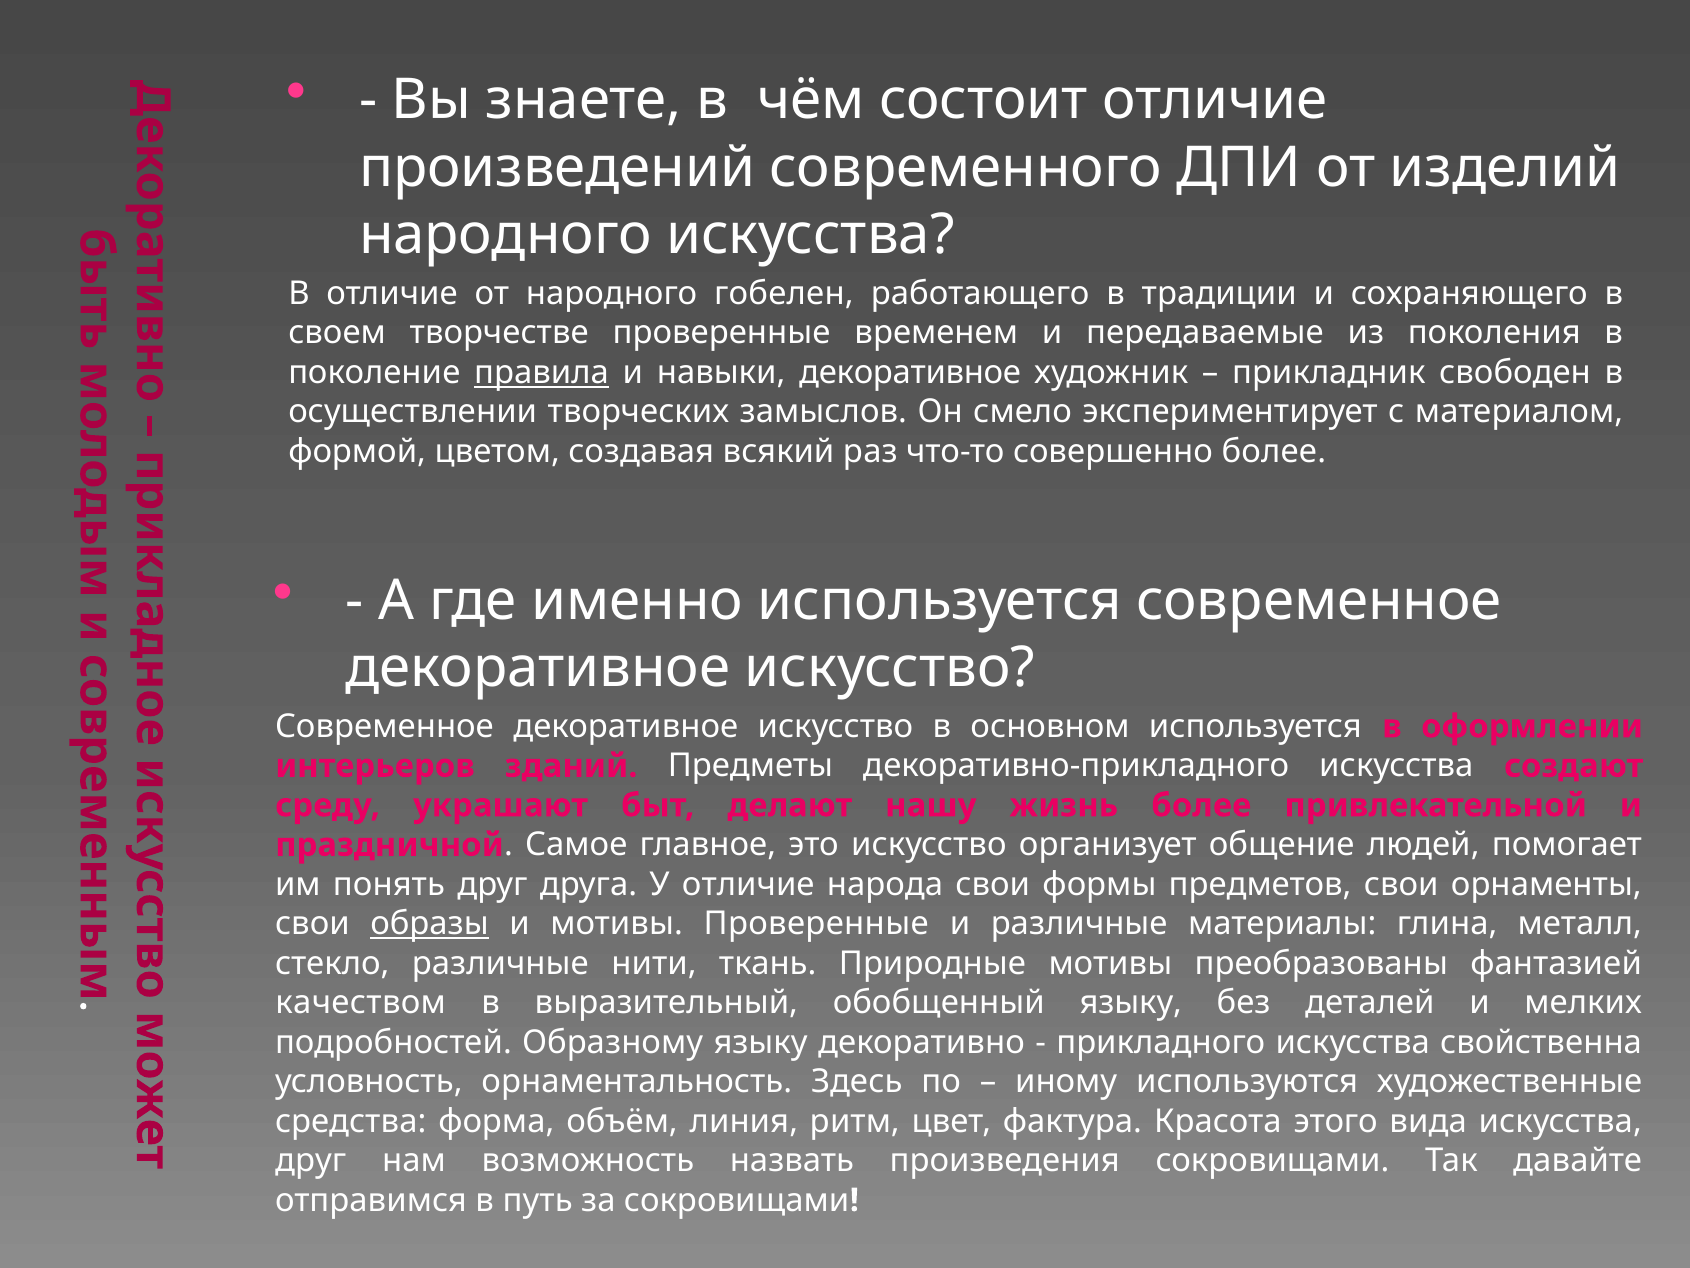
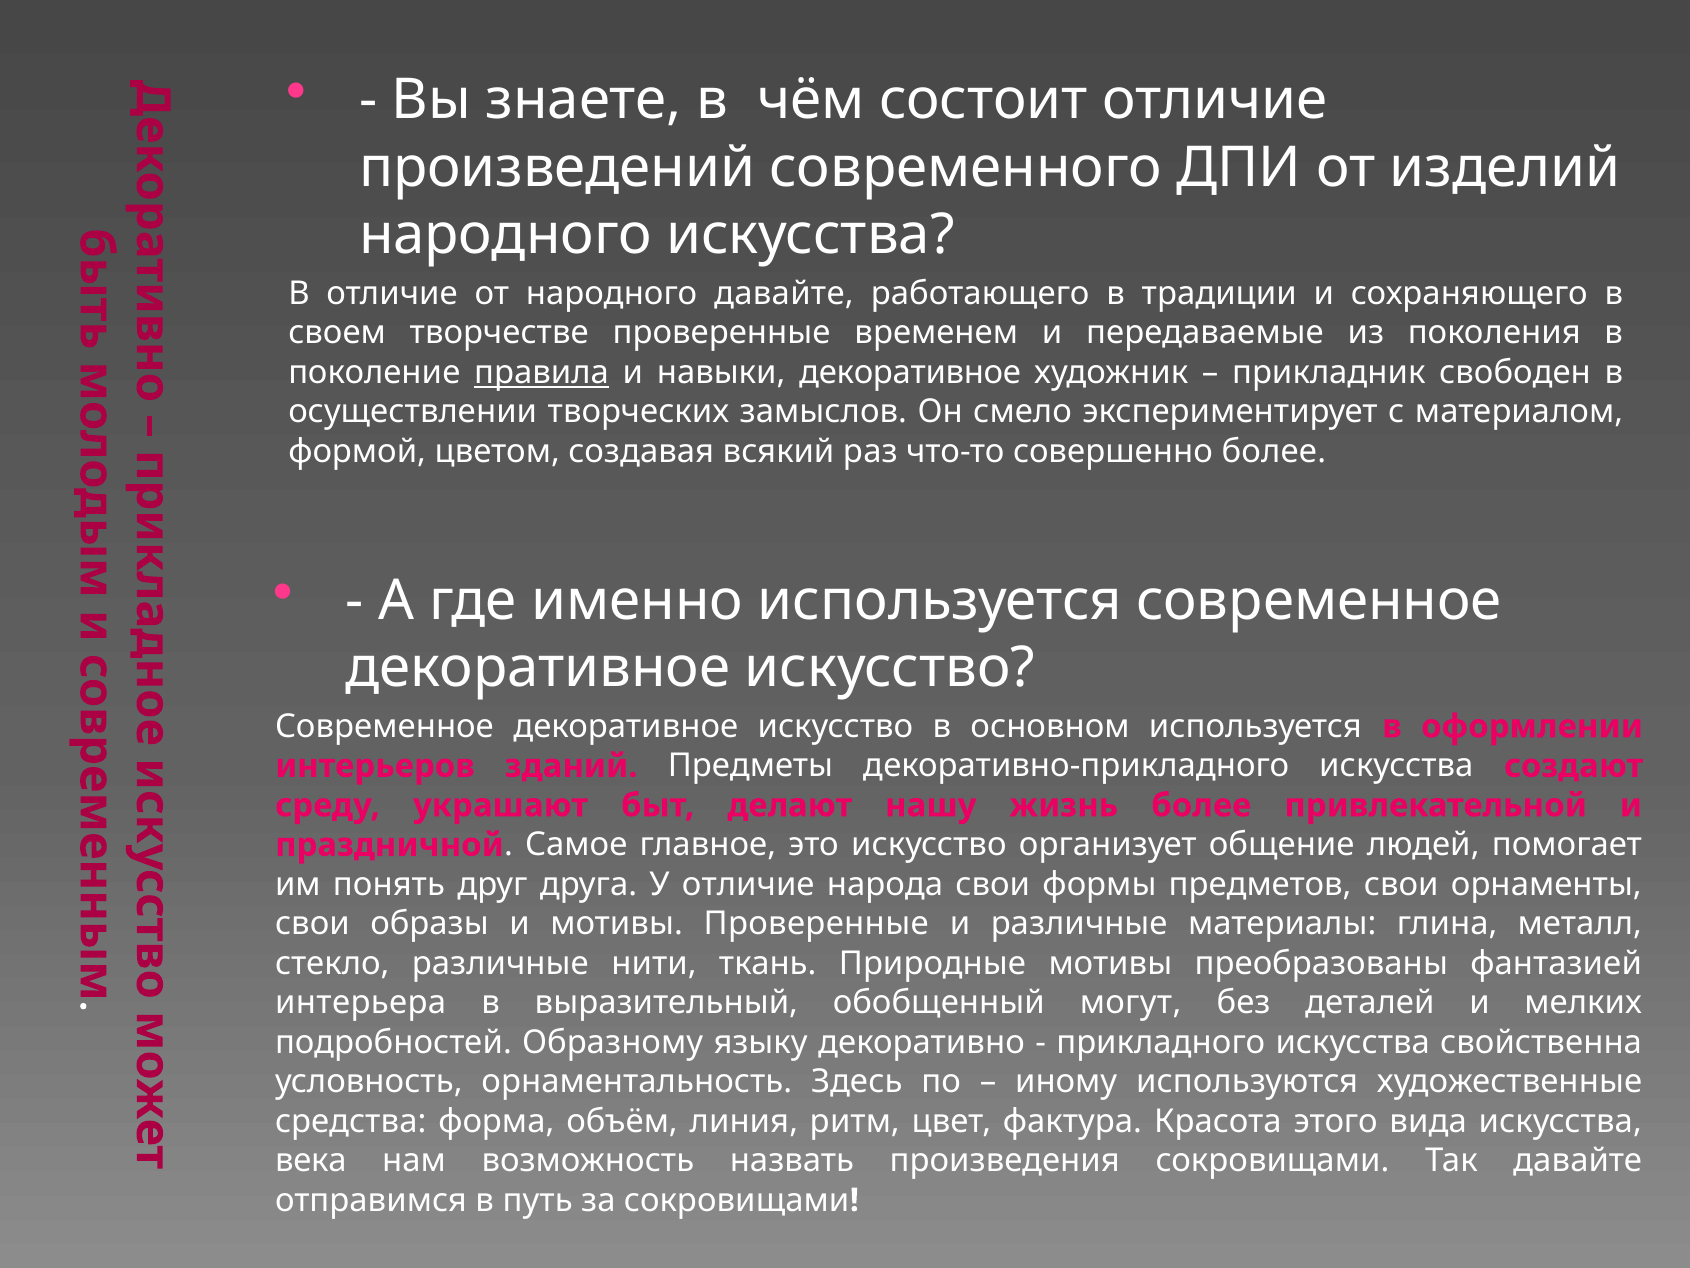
народного гобелен: гобелен -> давайте
образы underline: present -> none
качеством: качеством -> интерьера
обобщенный языку: языку -> могут
друг at (311, 1160): друг -> века
